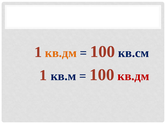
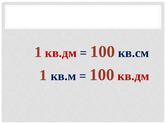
кв.дм at (61, 53) colour: orange -> red
